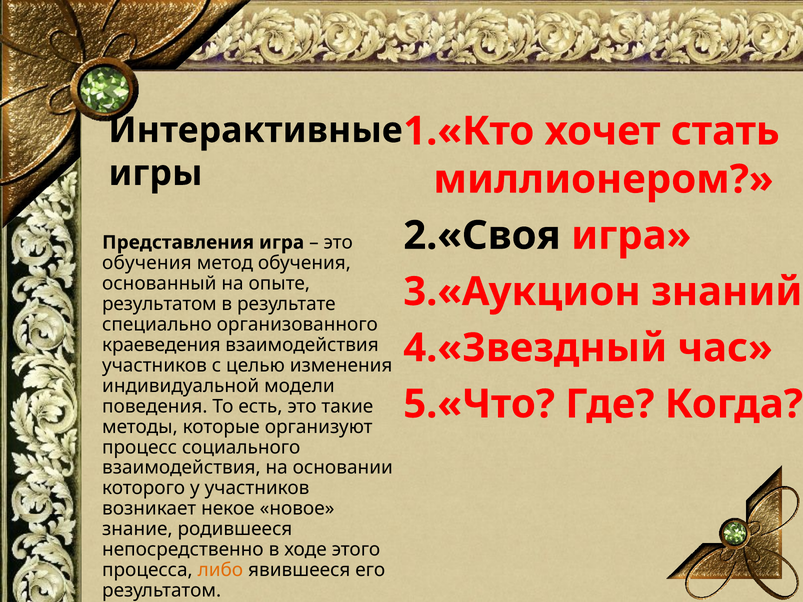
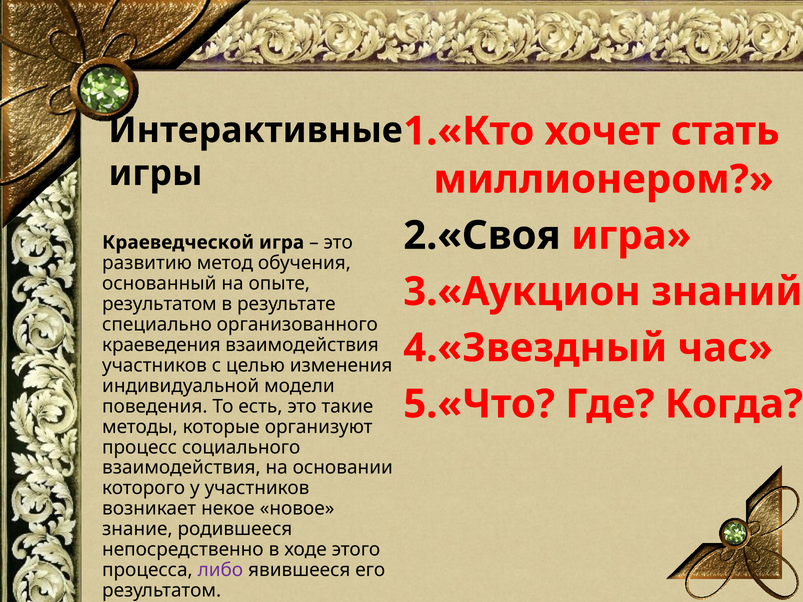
Представления: Представления -> Краеведческой
обучения at (147, 263): обучения -> развитию
либо colour: orange -> purple
